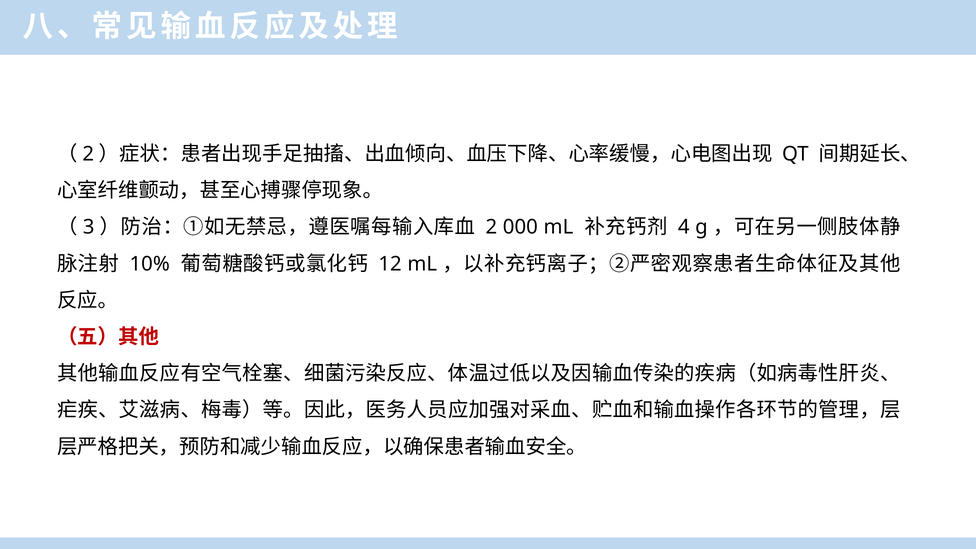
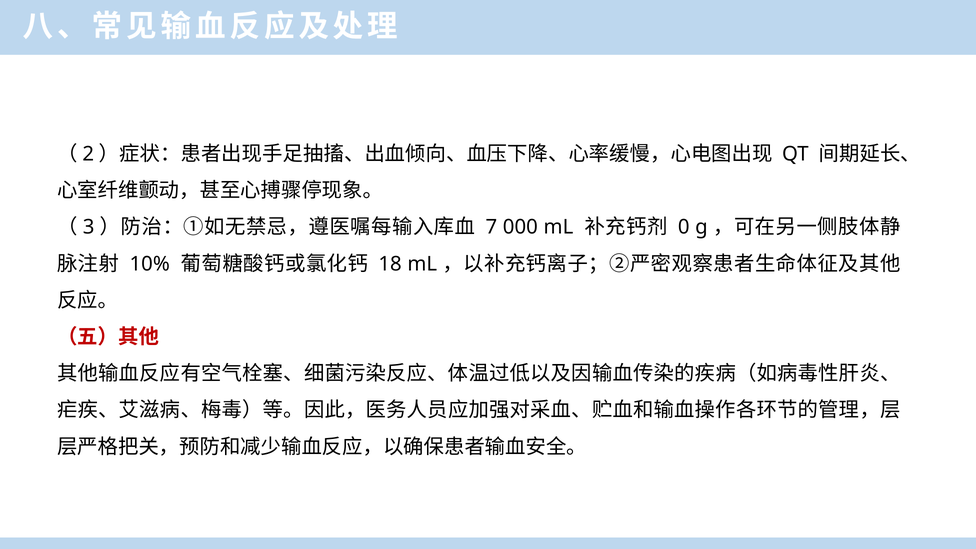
2 at (491, 227): 2 -> 7
4: 4 -> 0
12: 12 -> 18
